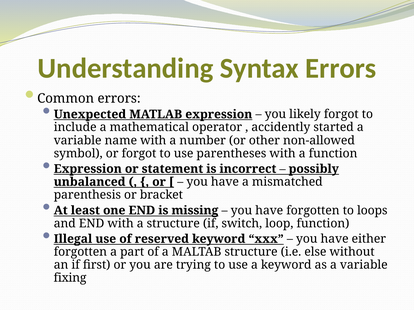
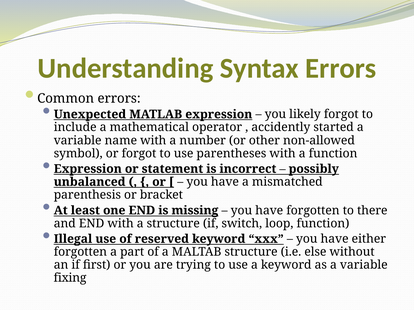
loops: loops -> there
